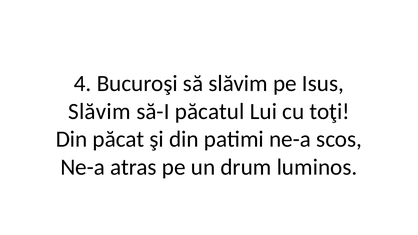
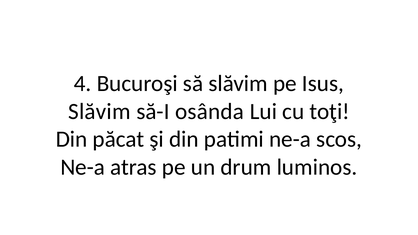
păcatul: păcatul -> osânda
